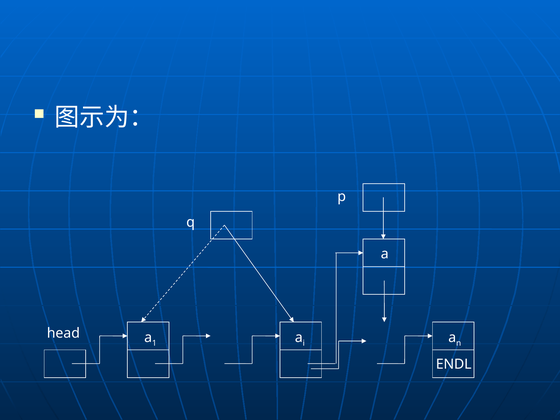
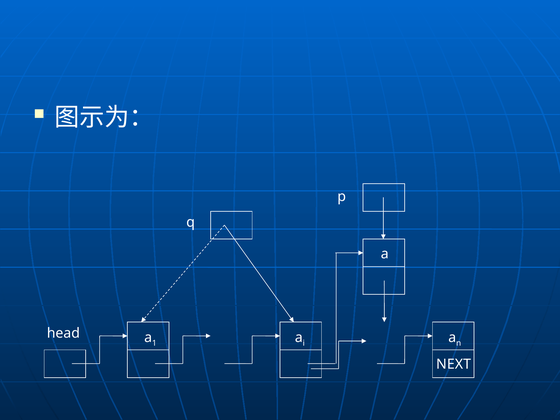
ENDL: ENDL -> NEXT
